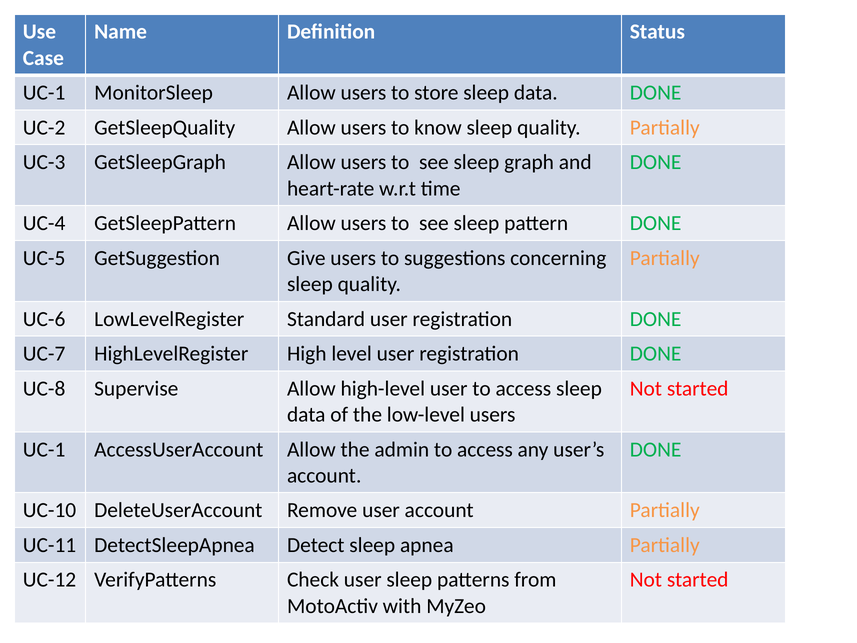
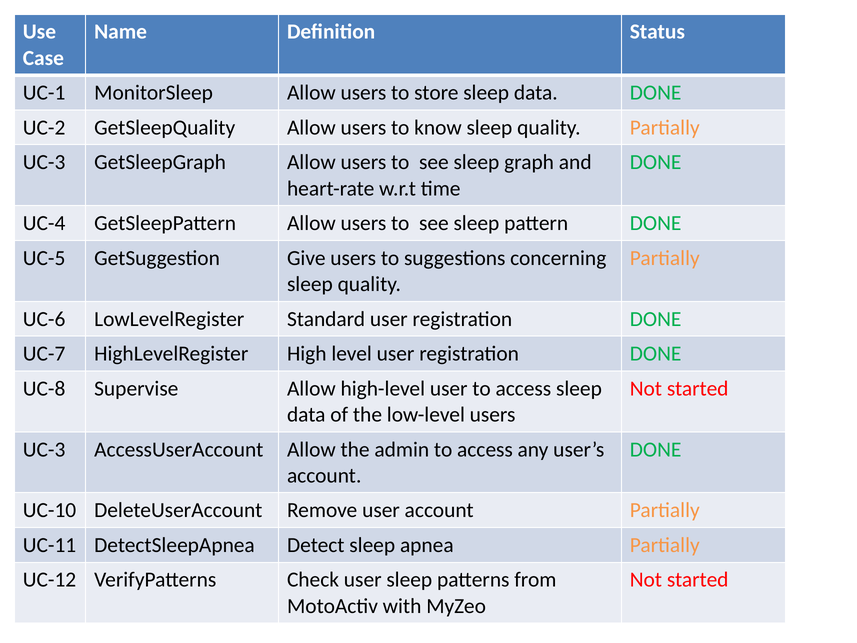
UC-1 at (44, 449): UC-1 -> UC-3
